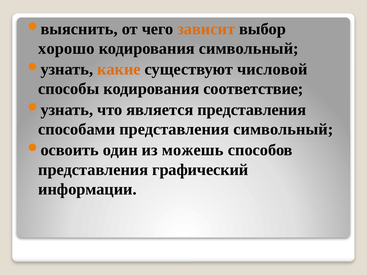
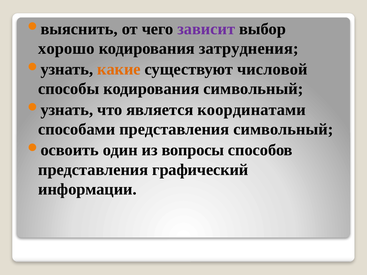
зависит colour: orange -> purple
кодирования символьный: символьный -> затруднения
кодирования соответствие: соответствие -> символьный
является представления: представления -> координатами
можешь: можешь -> вопросы
